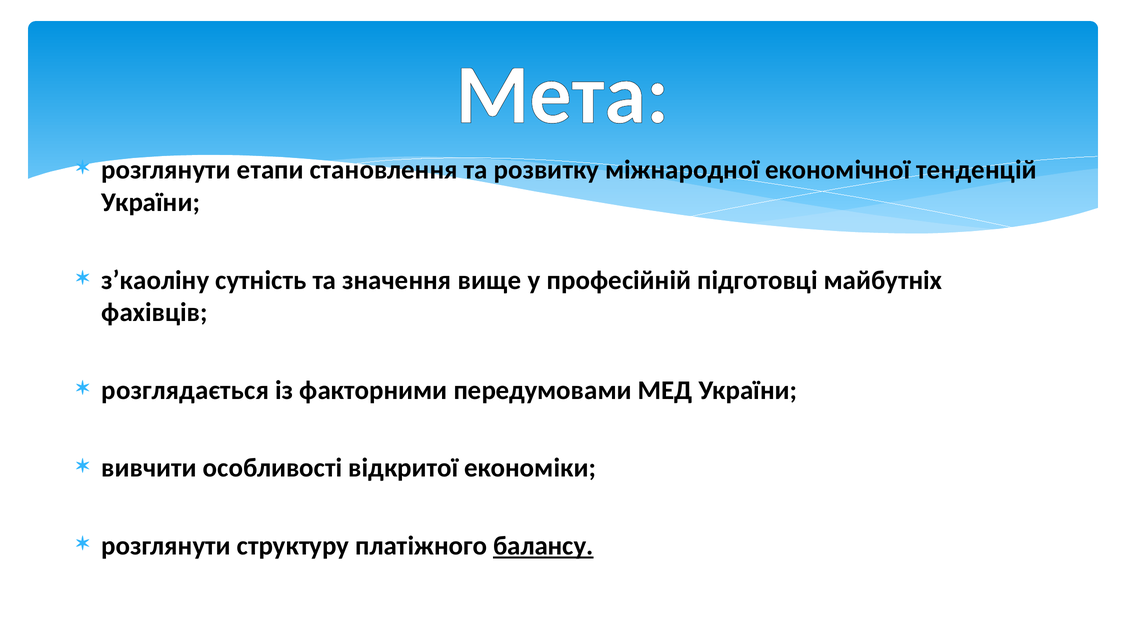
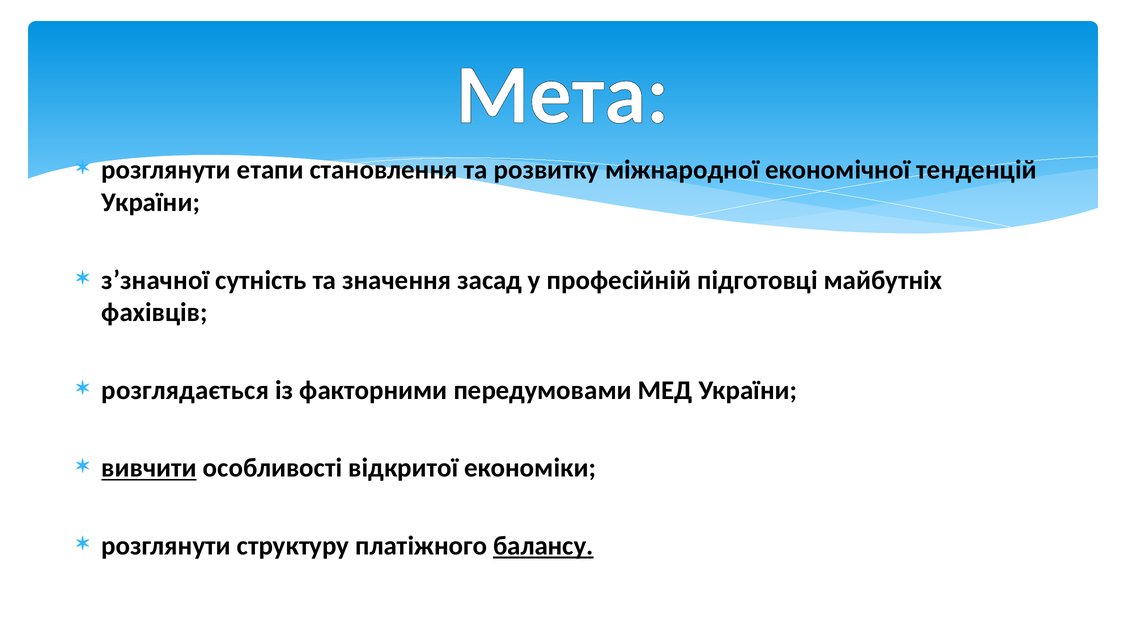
з’каоліну: з’каоліну -> з’значної
вище: вище -> засад
вивчити underline: none -> present
